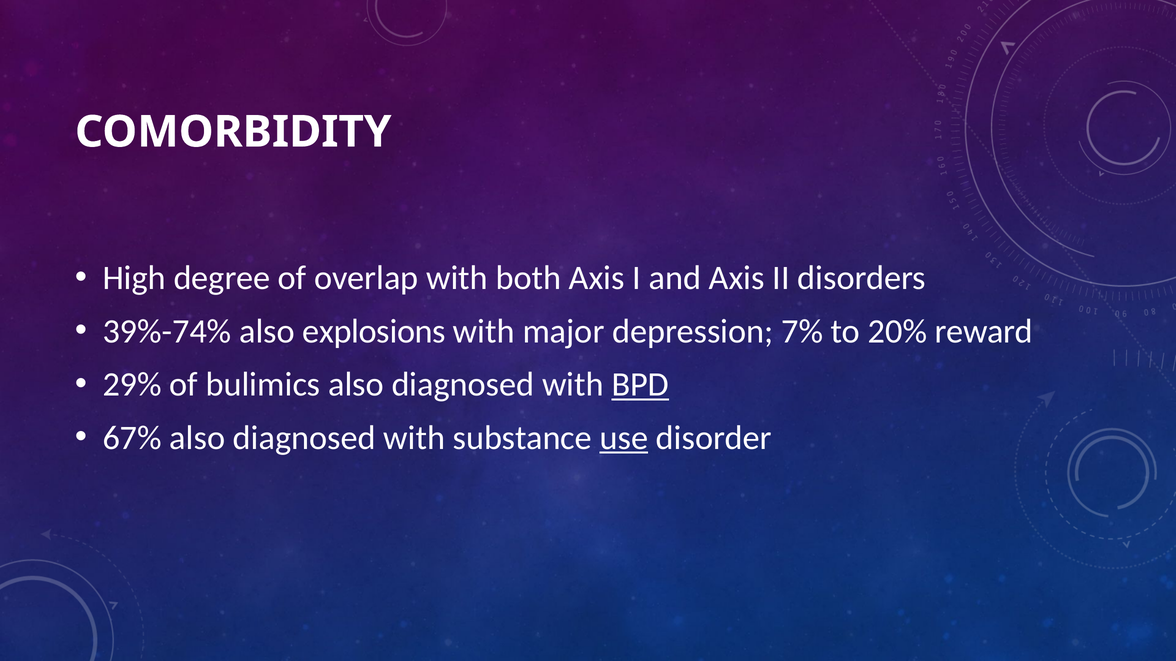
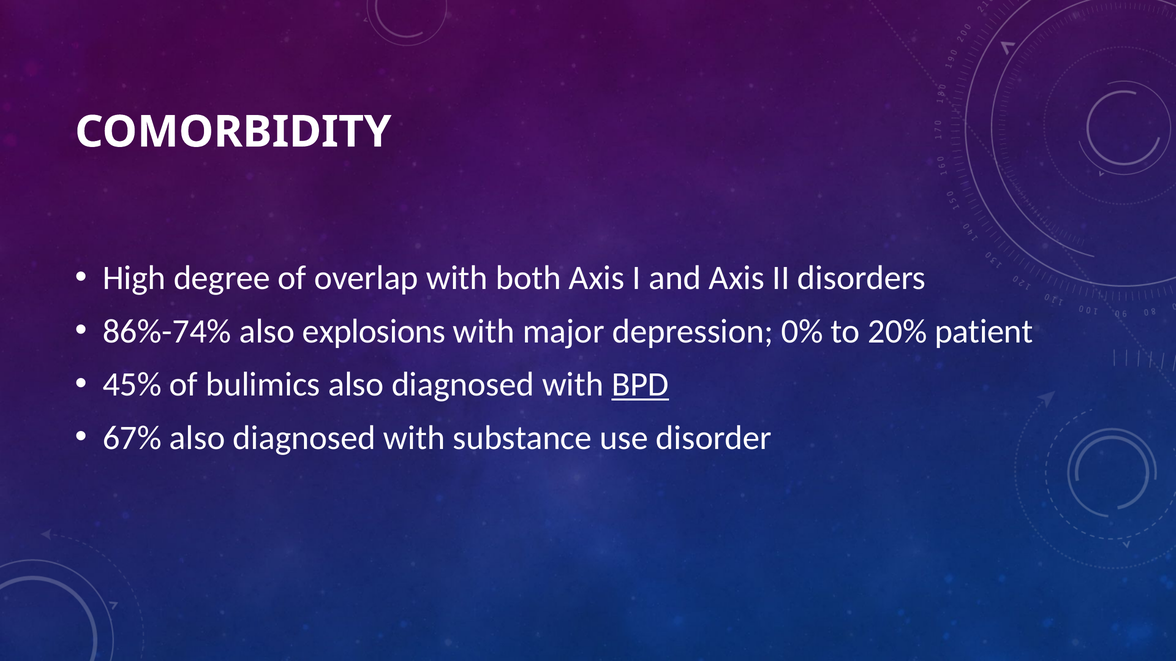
39%-74%: 39%-74% -> 86%-74%
7%: 7% -> 0%
reward: reward -> patient
29%: 29% -> 45%
use underline: present -> none
